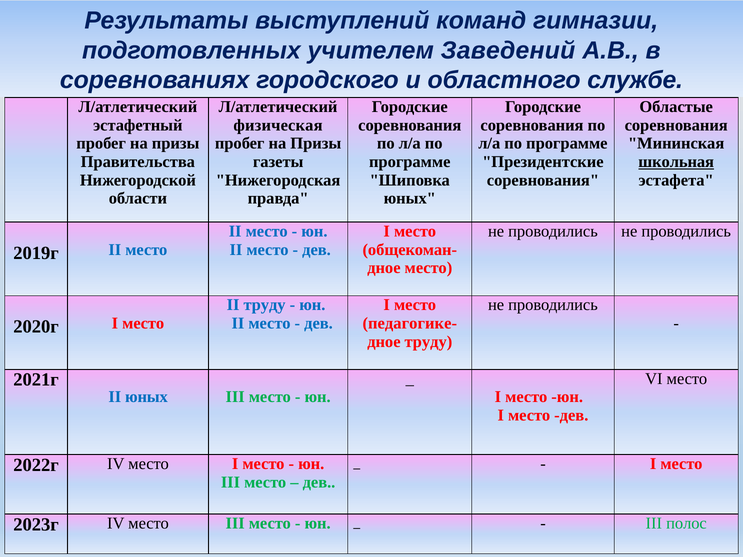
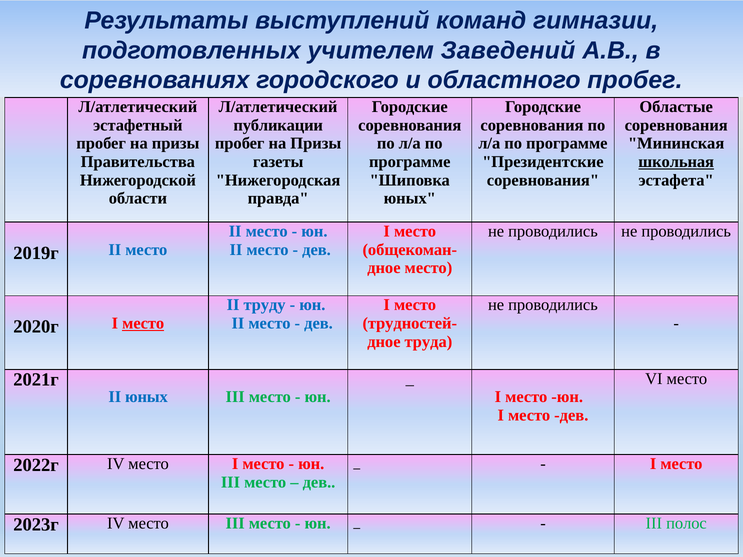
областного службе: службе -> пробег
физическая: физическая -> публикации
педагогике-: педагогике- -> трудностей-
место at (143, 323) underline: none -> present
дное труду: труду -> труда
